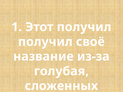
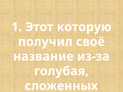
Этот получил: получил -> которую
